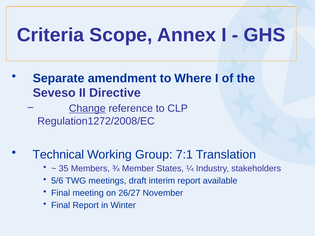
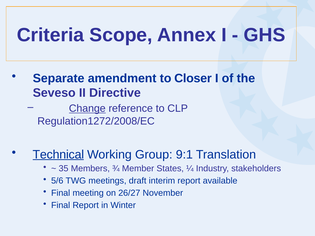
Where: Where -> Closer
Technical underline: none -> present
7:1: 7:1 -> 9:1
